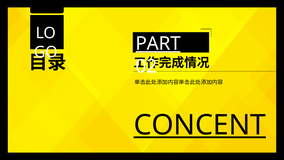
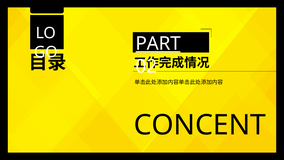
CONCENT underline: present -> none
